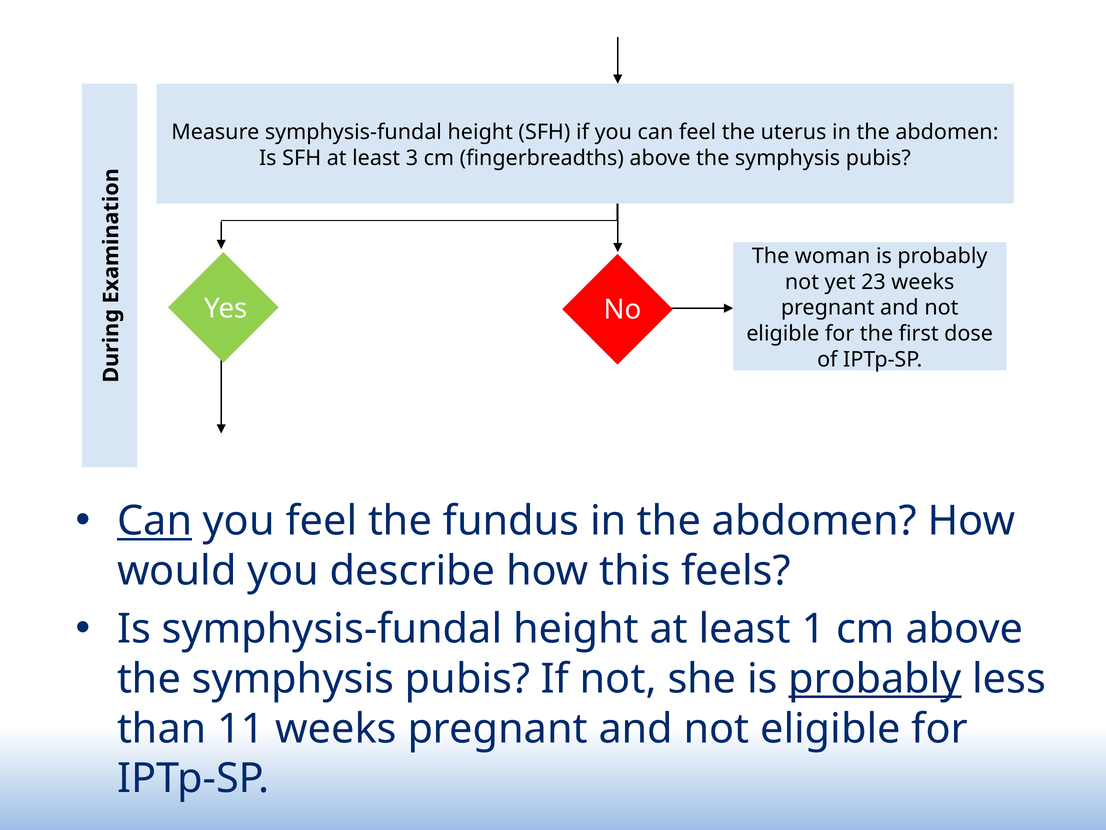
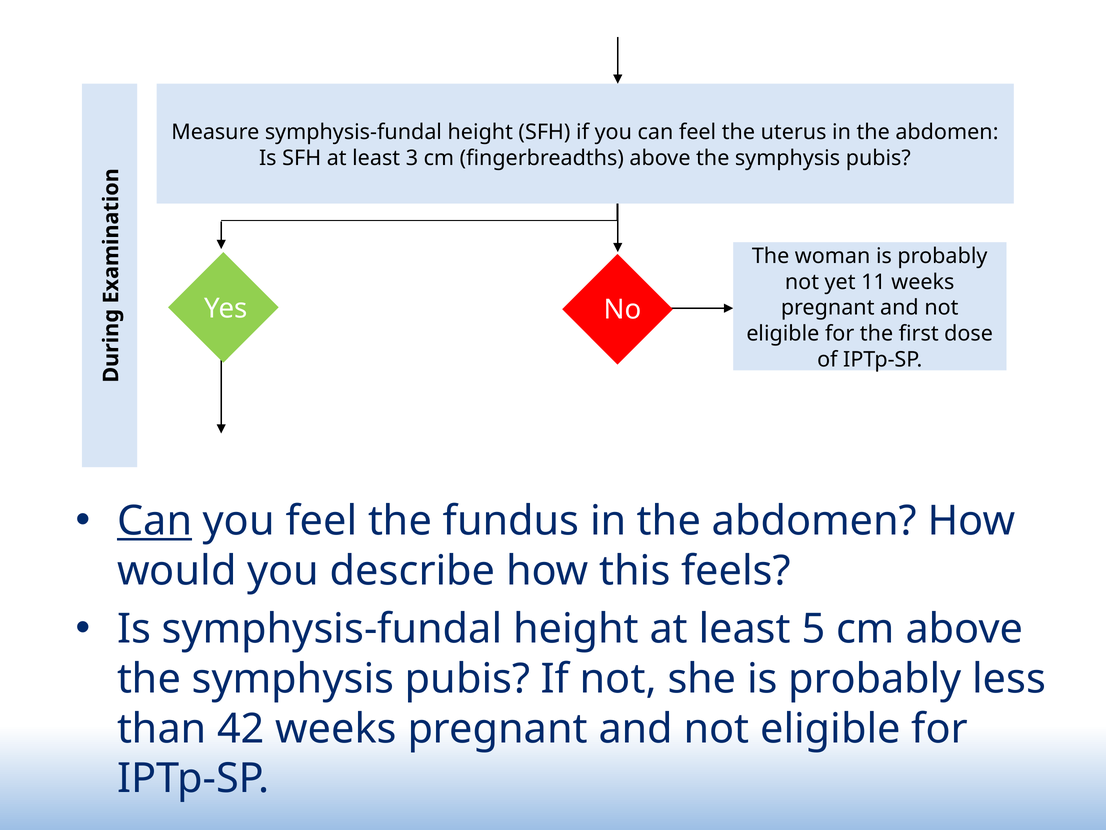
23: 23 -> 11
1: 1 -> 5
probably at (875, 679) underline: present -> none
11: 11 -> 42
